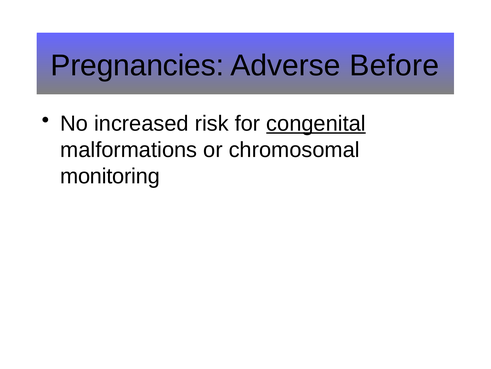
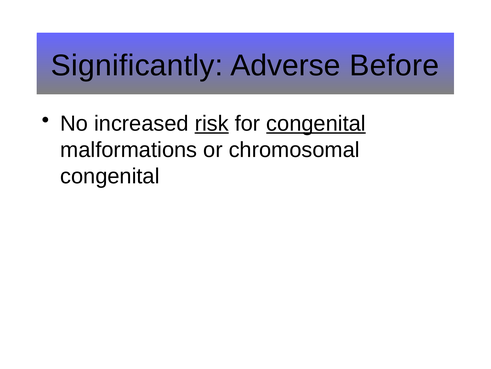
Pregnancies: Pregnancies -> Significantly
risk underline: none -> present
monitoring at (110, 176): monitoring -> congenital
